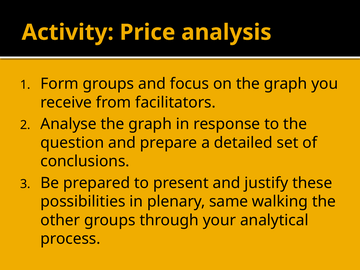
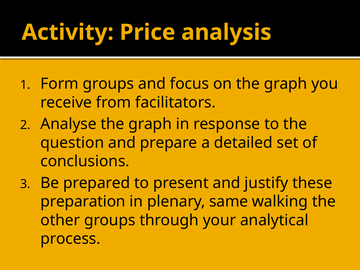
possibilities: possibilities -> preparation
